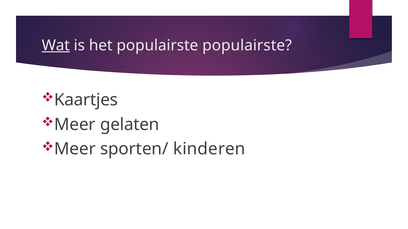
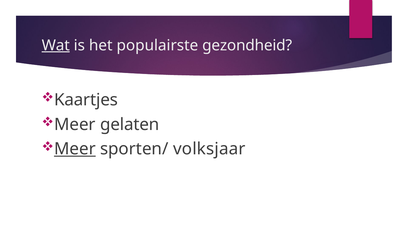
populairste populairste: populairste -> gezondheid
Meer at (75, 149) underline: none -> present
kinderen: kinderen -> volksjaar
